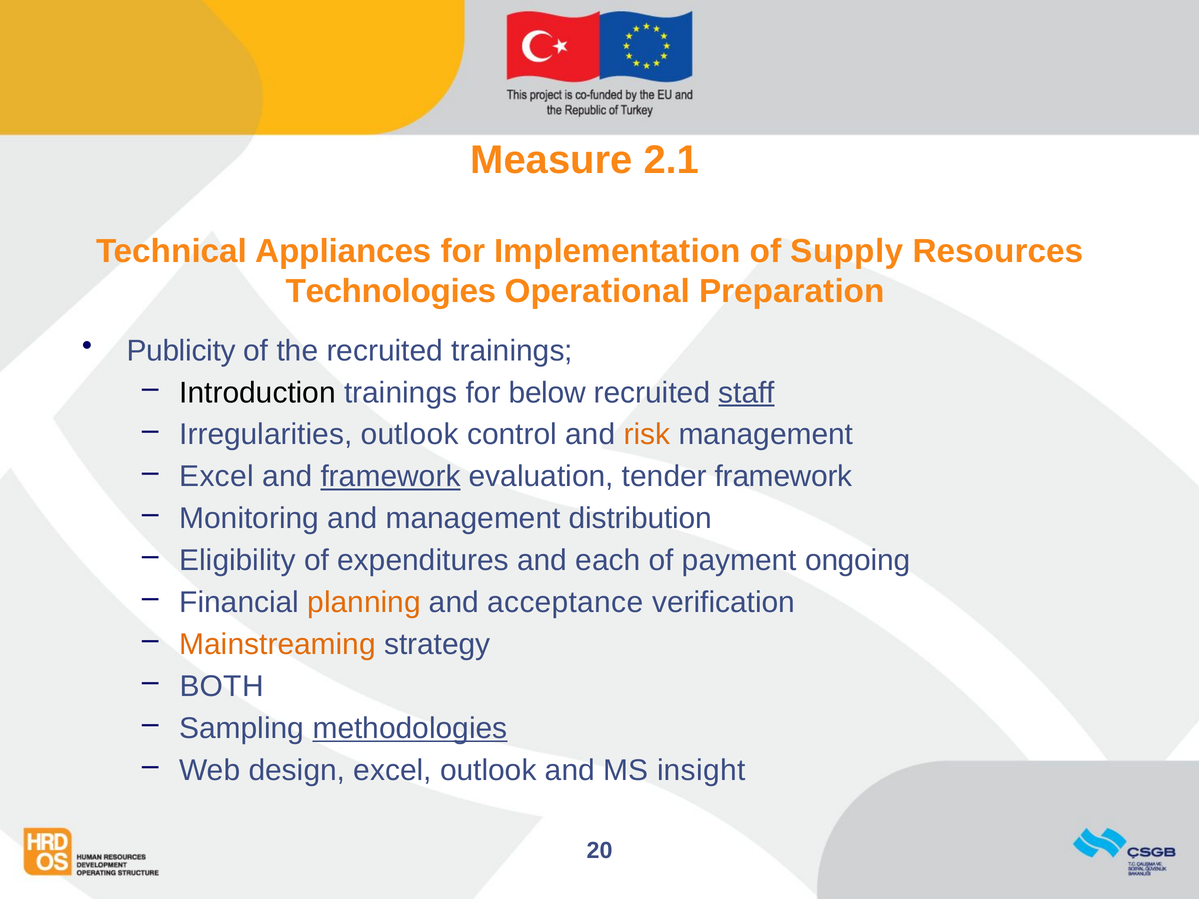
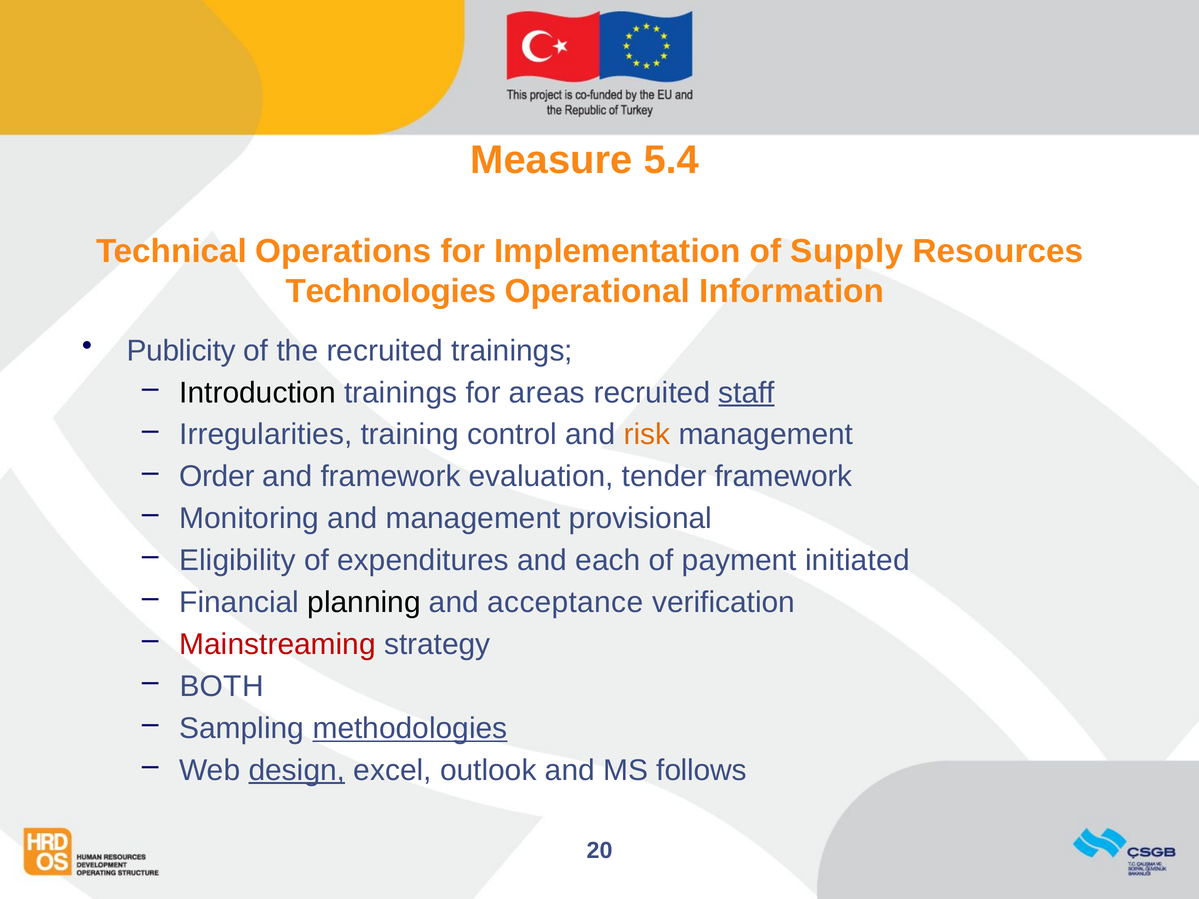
2.1: 2.1 -> 5.4
Appliances: Appliances -> Operations
Preparation: Preparation -> Information
below: below -> areas
Irregularities outlook: outlook -> training
Excel at (217, 477): Excel -> Order
framework at (391, 477) underline: present -> none
distribution: distribution -> provisional
ongoing: ongoing -> initiated
planning colour: orange -> black
Mainstreaming colour: orange -> red
design underline: none -> present
insight: insight -> follows
